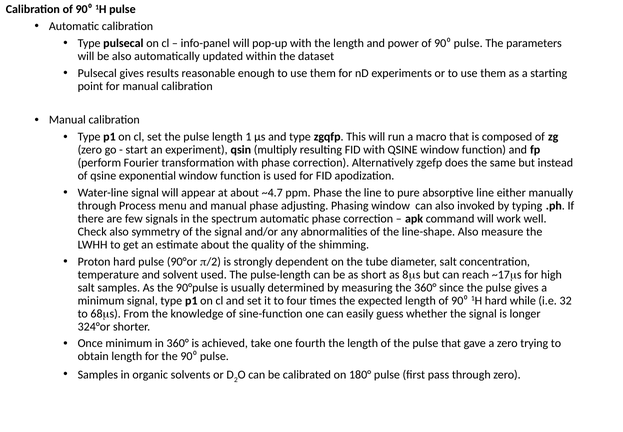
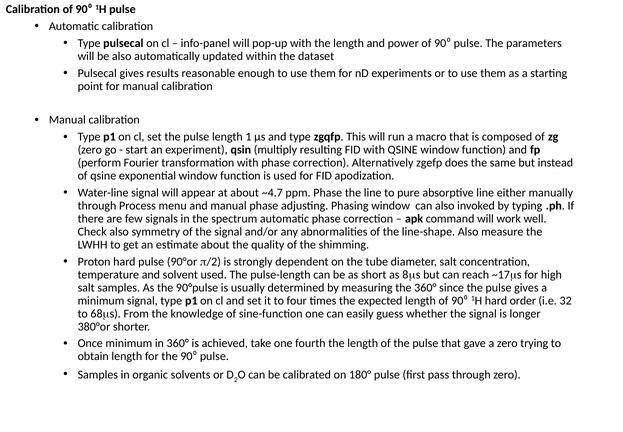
while: while -> order
324°or: 324°or -> 380°or
